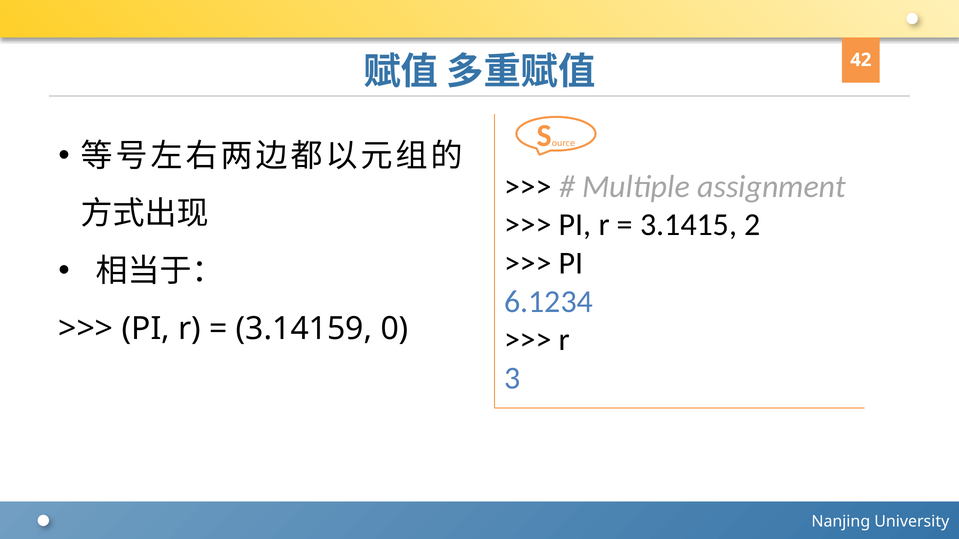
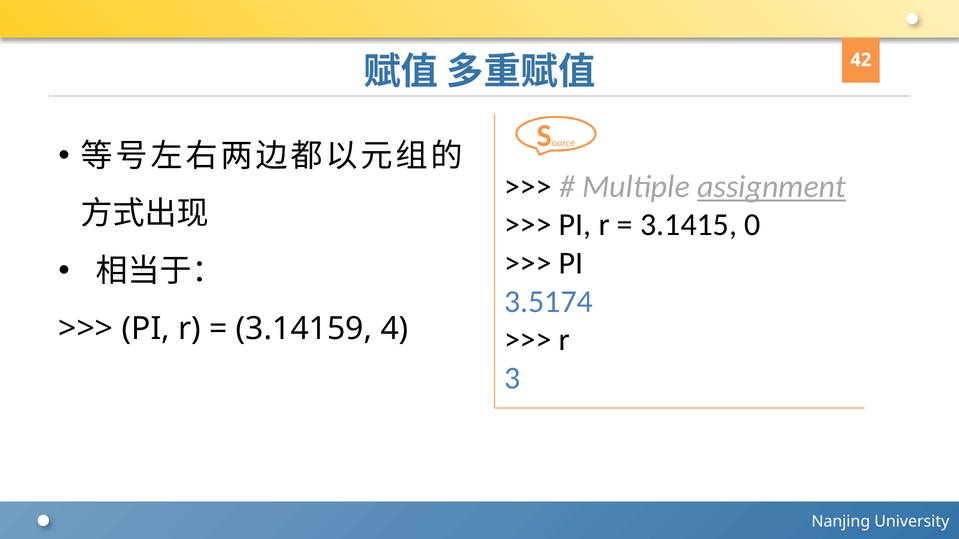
assignment underline: none -> present
2: 2 -> 0
6.1234: 6.1234 -> 3.5174
0: 0 -> 4
